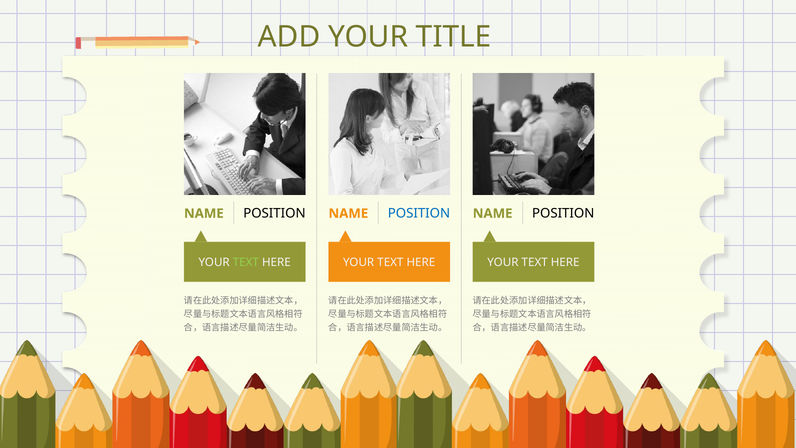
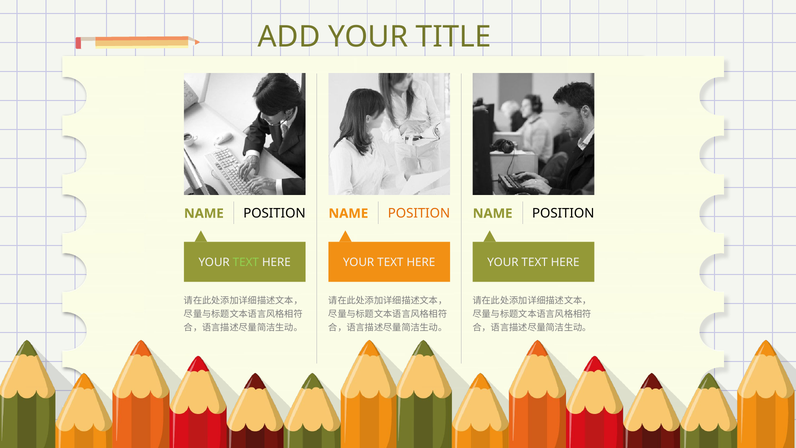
POSITION at (419, 213) colour: blue -> orange
